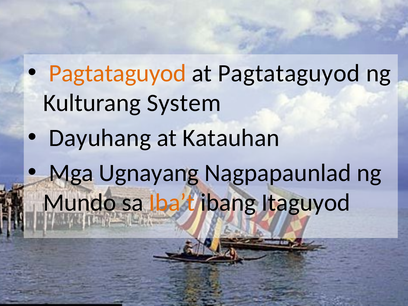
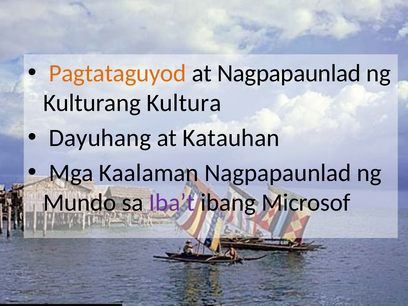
at Pagtataguyod: Pagtataguyod -> Nagpapaunlad
System: System -> Kultura
Ugnayang: Ugnayang -> Kaalaman
Iba’t colour: orange -> purple
Itaguyod: Itaguyod -> Microsof
